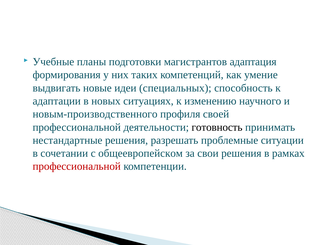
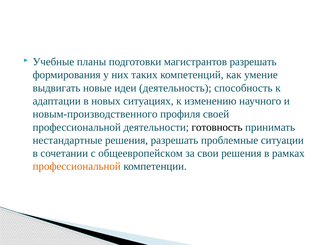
магистрантов адаптация: адаптация -> разрешать
специальных: специальных -> деятельность
профессиональной at (77, 167) colour: red -> orange
